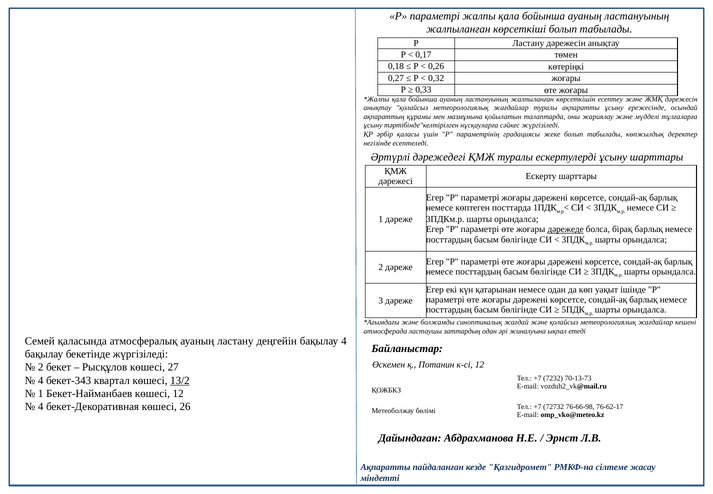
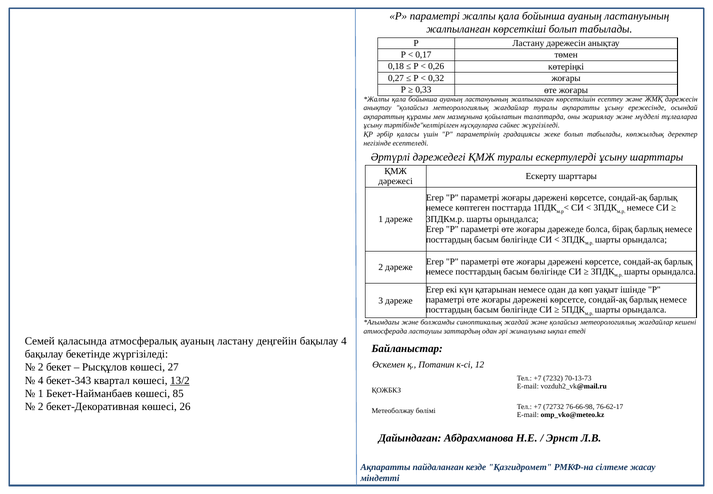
дәрежеде underline: present -> none
көшесі 12: 12 -> 85
4 at (41, 407): 4 -> 2
